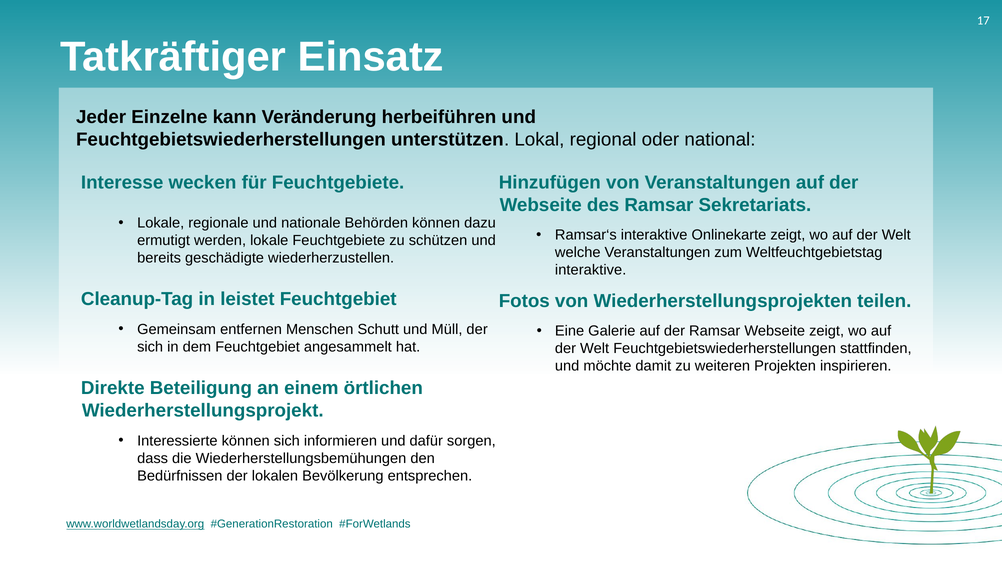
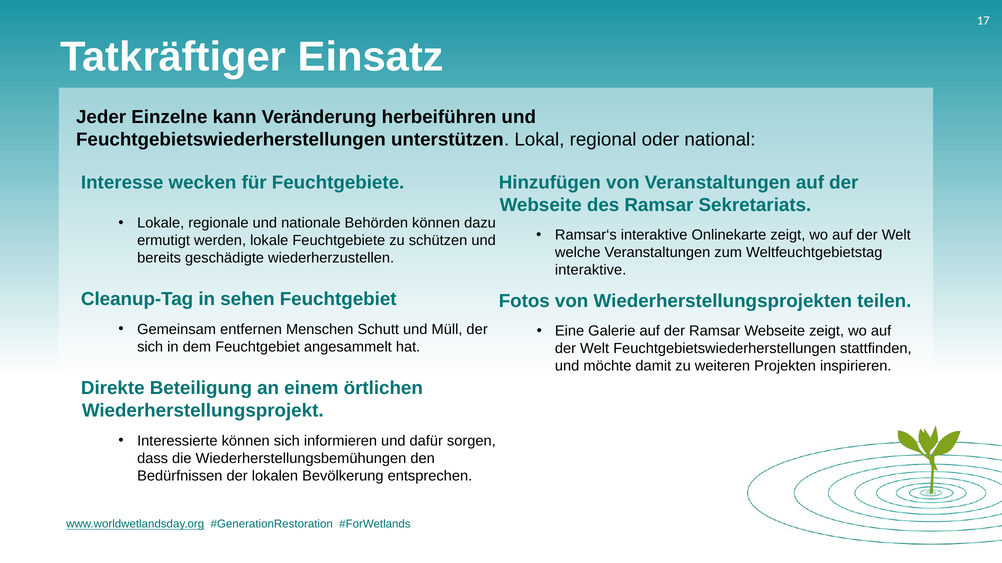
leistet: leistet -> sehen
